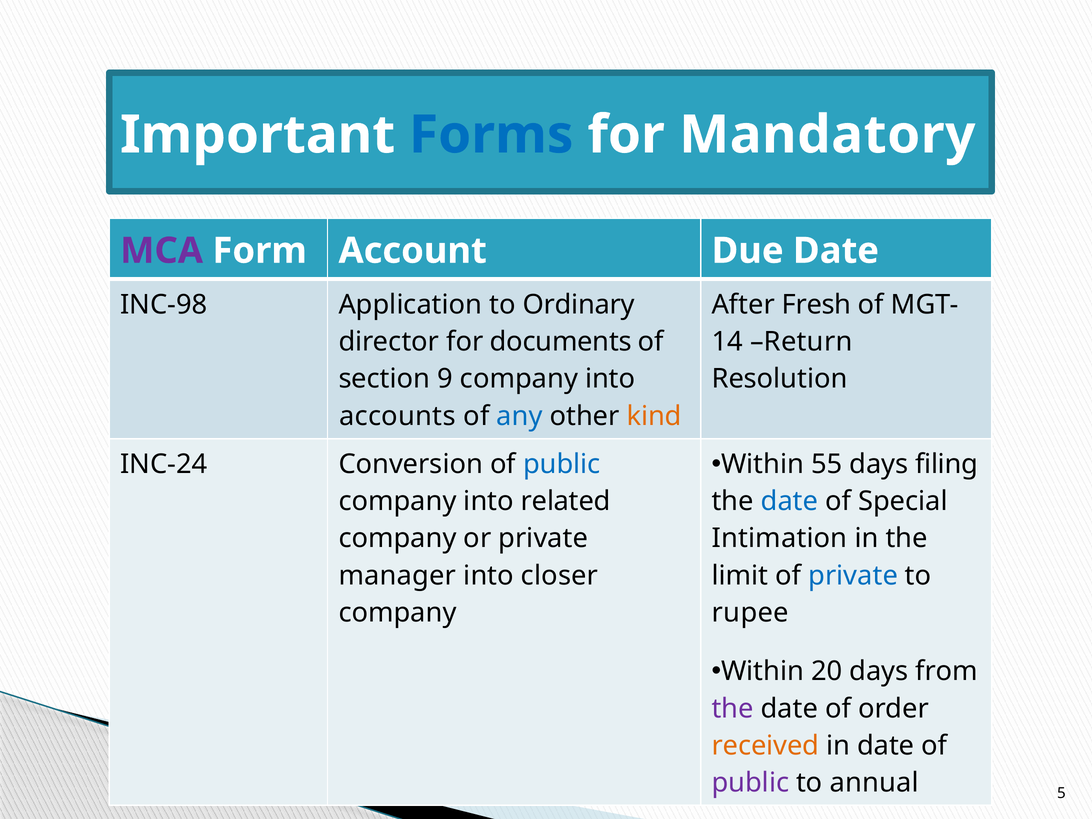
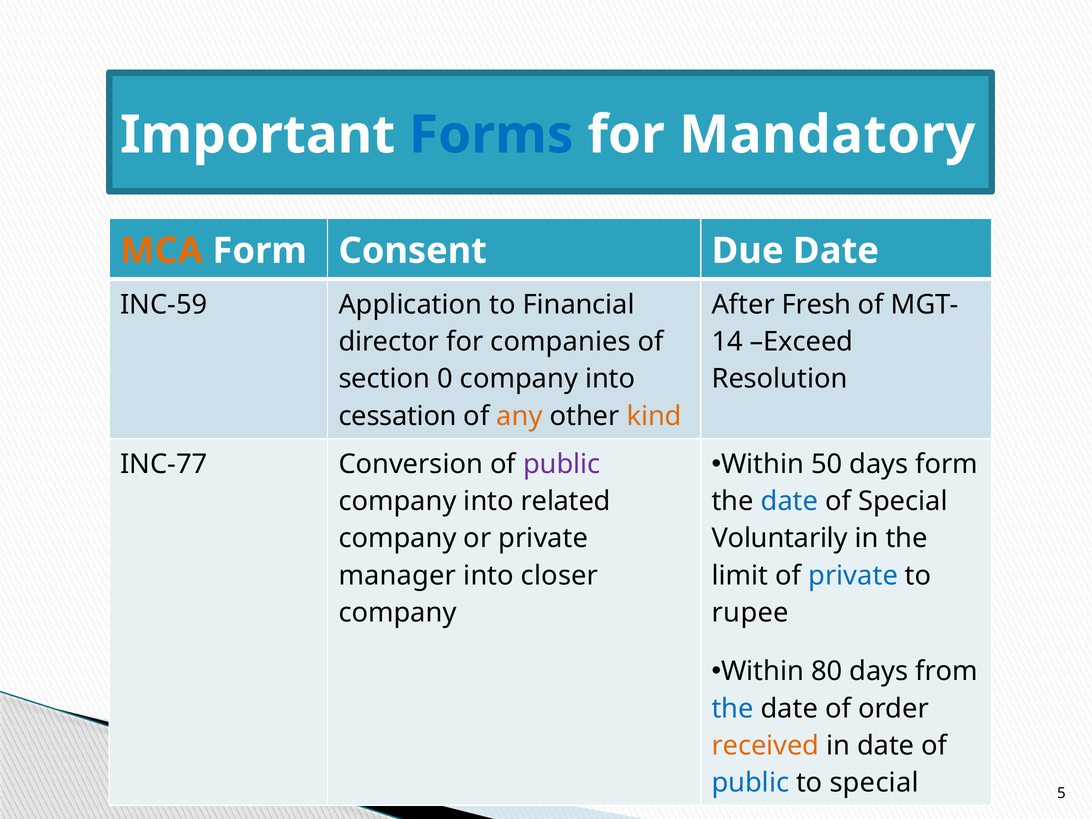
MCA colour: purple -> orange
Account: Account -> Consent
INC-98: INC-98 -> INC-59
Ordinary: Ordinary -> Financial
documents: documents -> companies
Return: Return -> Exceed
9: 9 -> 0
accounts: accounts -> cessation
any colour: blue -> orange
55: 55 -> 50
days filing: filing -> form
INC-24: INC-24 -> INC-77
public at (562, 464) colour: blue -> purple
Intimation: Intimation -> Voluntarily
20: 20 -> 80
the at (733, 709) colour: purple -> blue
public at (750, 783) colour: purple -> blue
to annual: annual -> special
